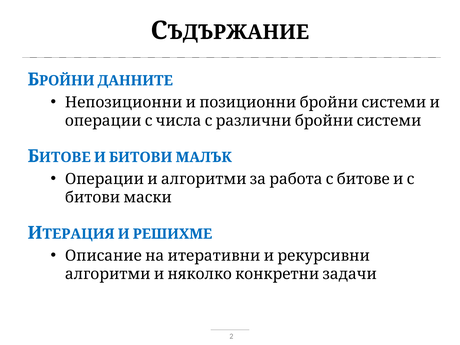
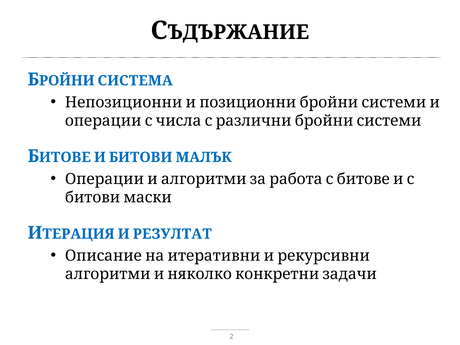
ДАННИТЕ: ДАННИТЕ -> СИСТЕМА
РЕШИХМЕ: РЕШИХМЕ -> РЕЗУЛТАТ
